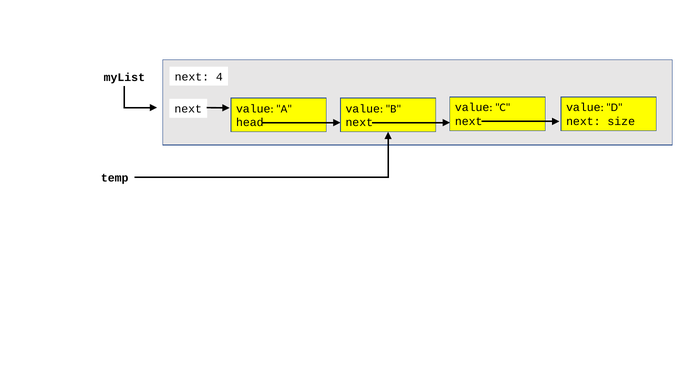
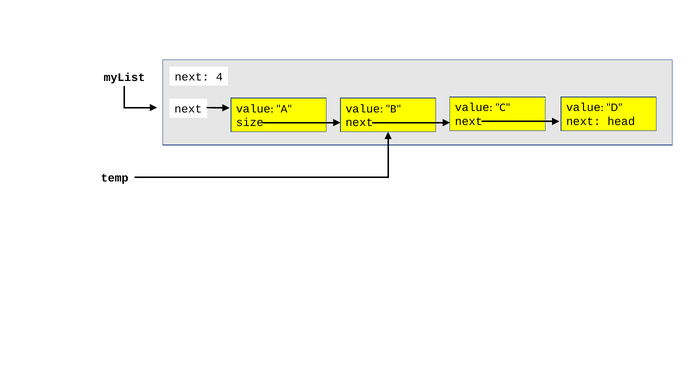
size: size -> head
head: head -> size
